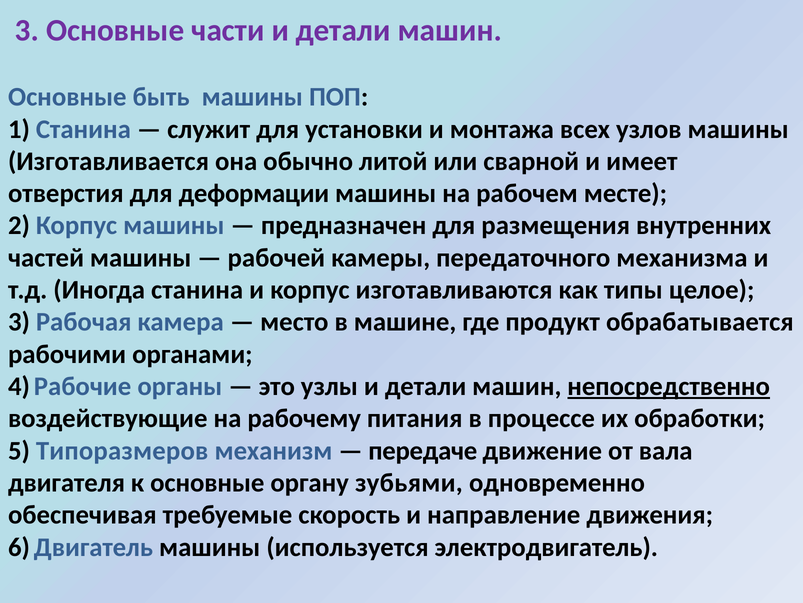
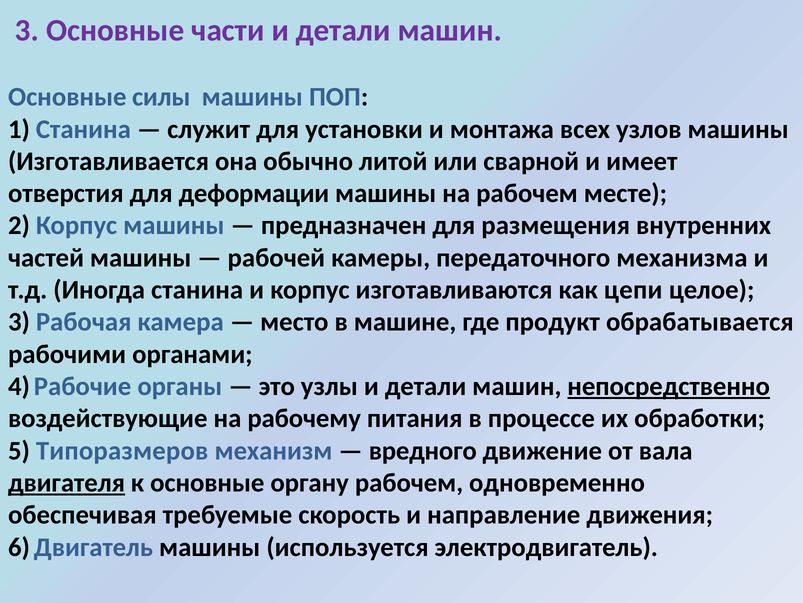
быть: быть -> силы
типы: типы -> цепи
передаче: передаче -> вредного
двигателя underline: none -> present
органу зубьями: зубьями -> рабочем
